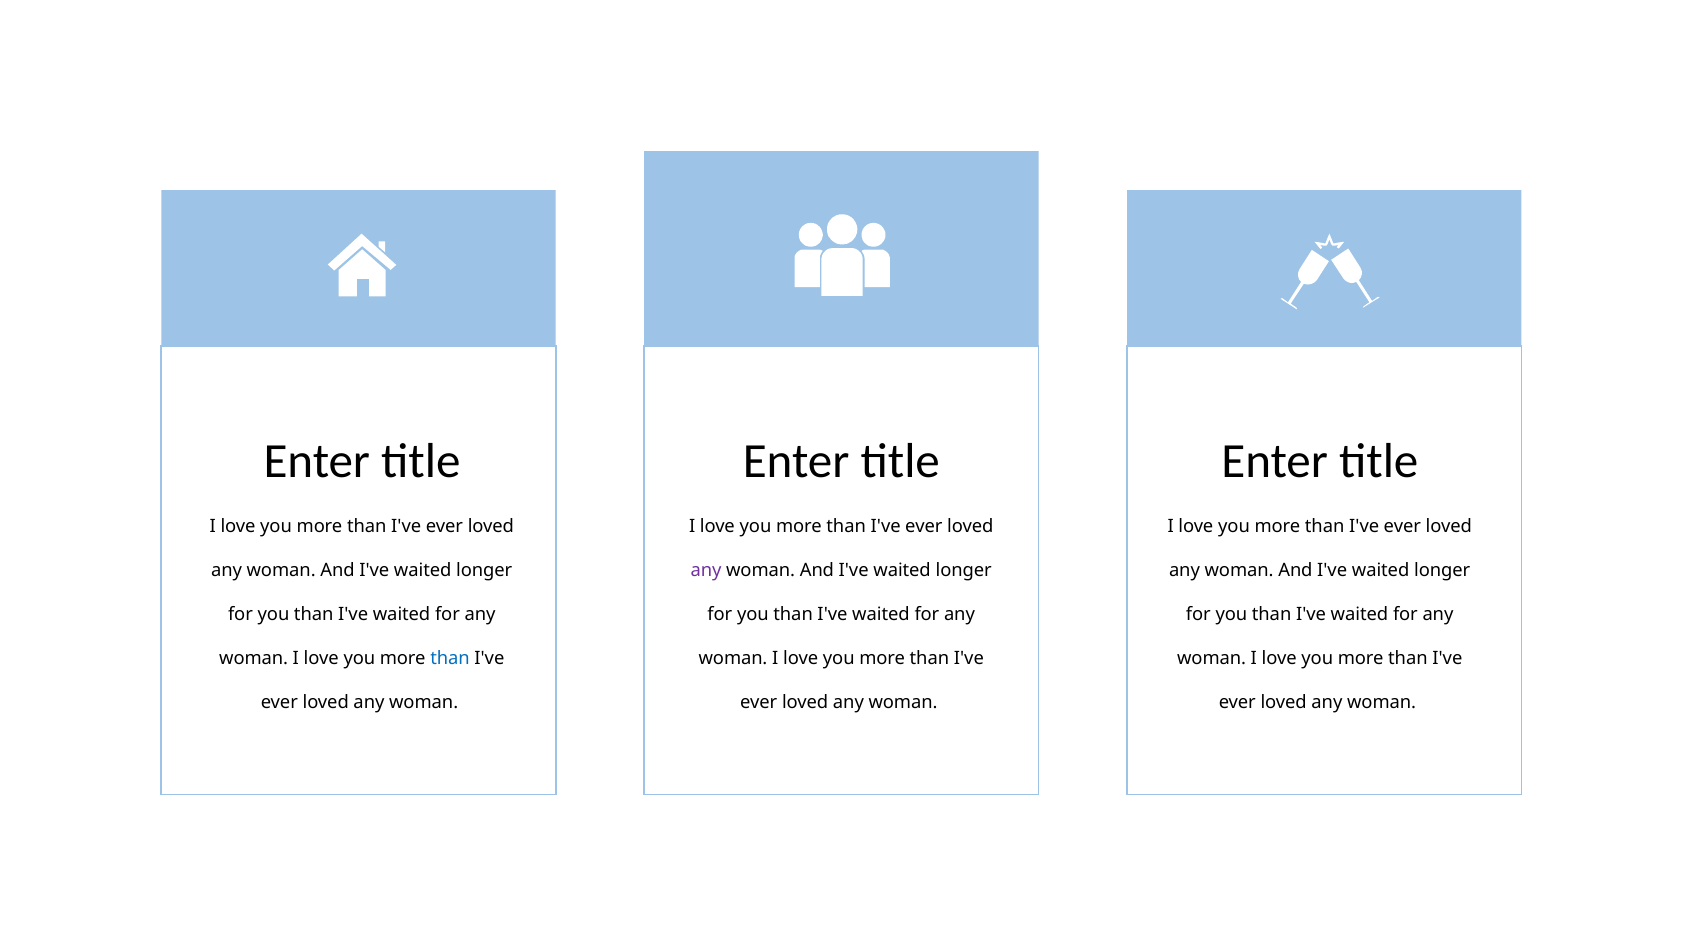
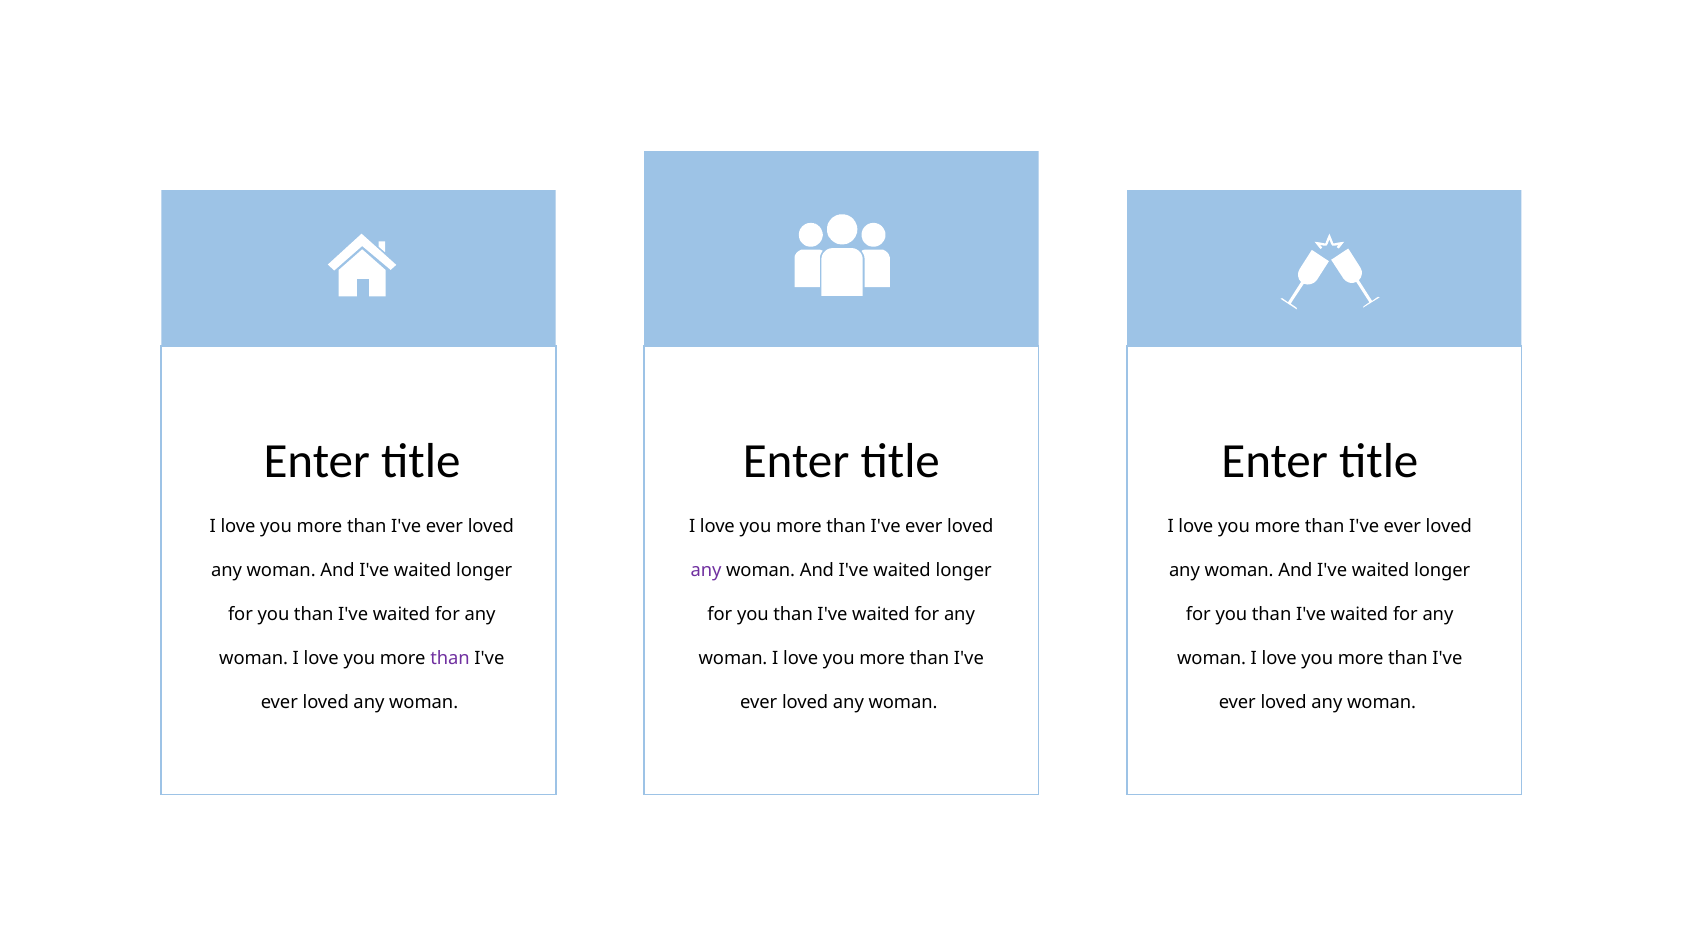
than at (450, 658) colour: blue -> purple
